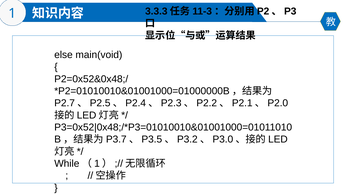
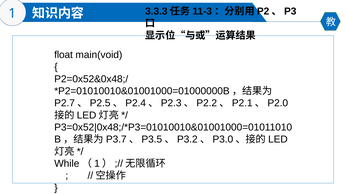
else: else -> float
